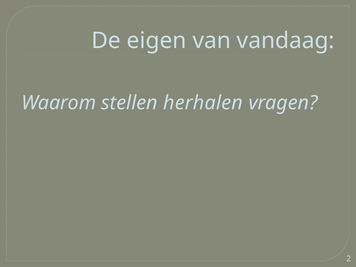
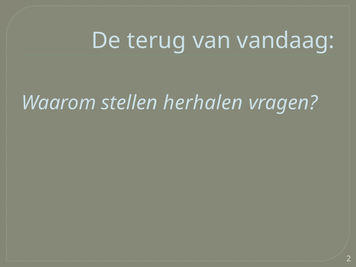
eigen: eigen -> terug
